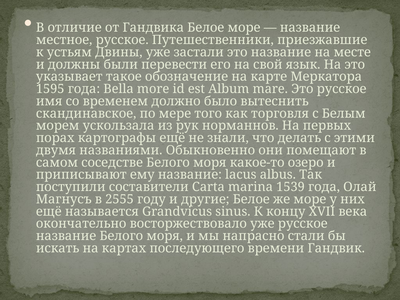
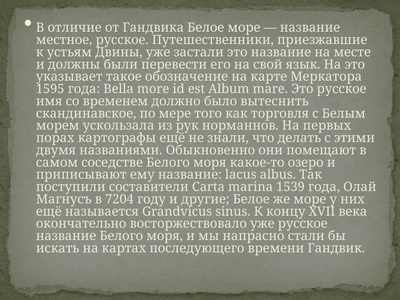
2555: 2555 -> 7204
